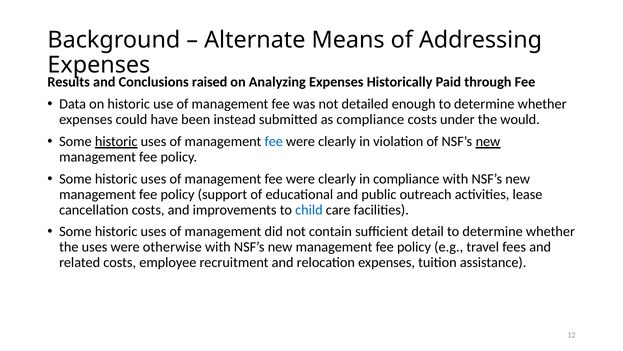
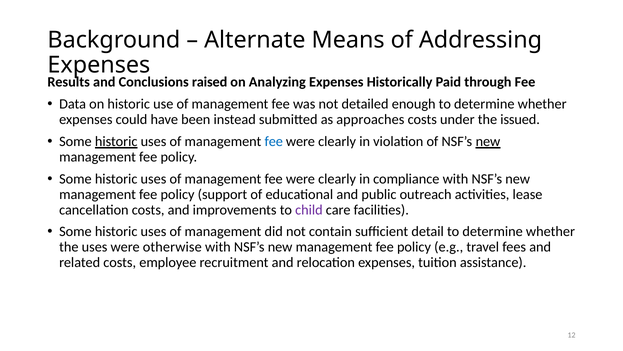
as compliance: compliance -> approaches
would: would -> issued
child colour: blue -> purple
